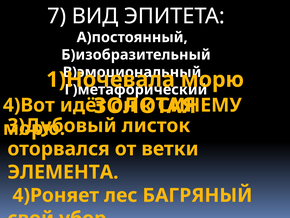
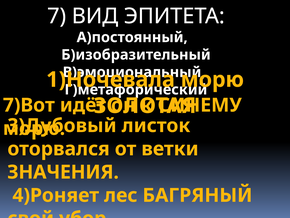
4)Вот: 4)Вот -> 7)Вот
ЭЛЕМЕНТА: ЭЛЕМЕНТА -> ЗНАЧЕНИЯ
